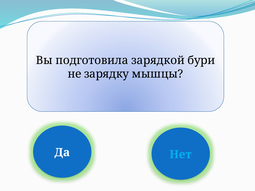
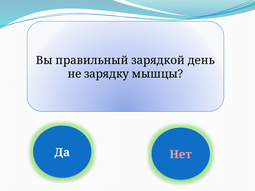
подготовила: подготовила -> правильный
бури: бури -> день
Нет colour: light blue -> pink
